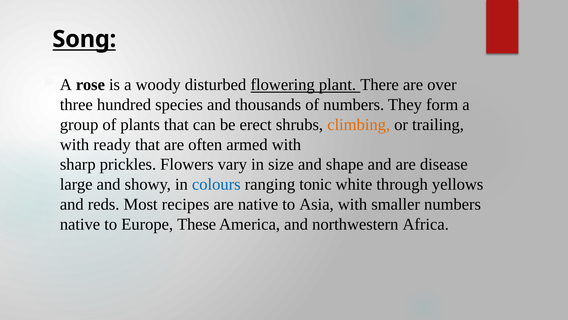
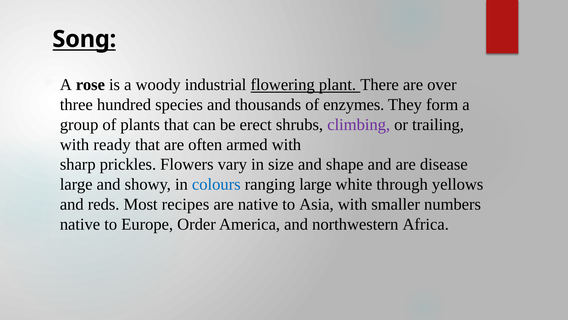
disturbed: disturbed -> industrial
of numbers: numbers -> enzymes
climbing colour: orange -> purple
ranging tonic: tonic -> large
These: These -> Order
